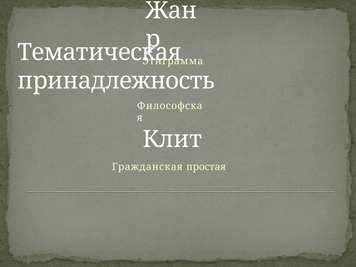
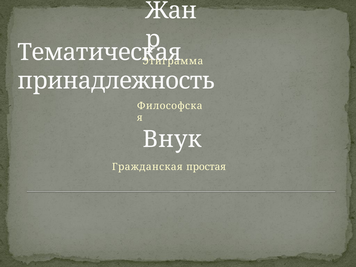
Клит: Клит -> Внук
